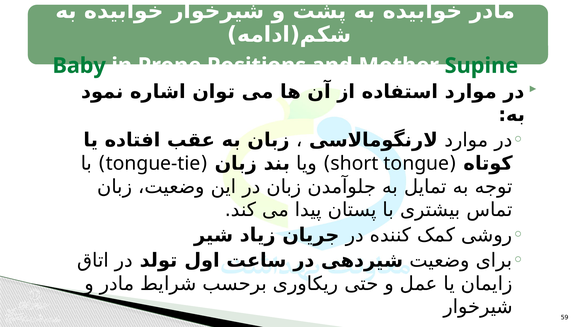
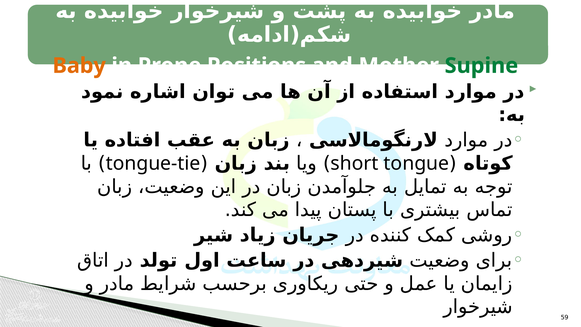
Baby colour: green -> orange
